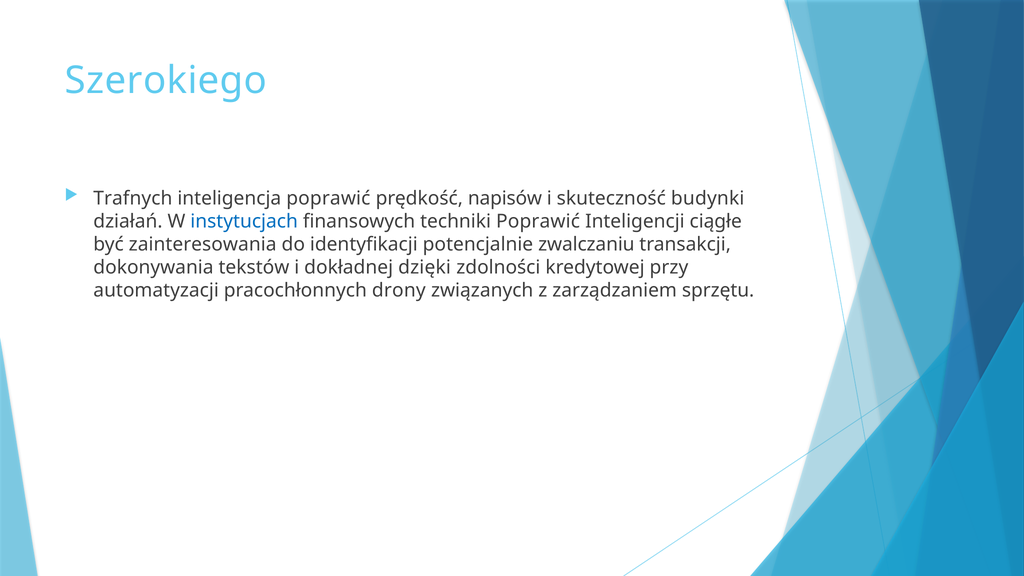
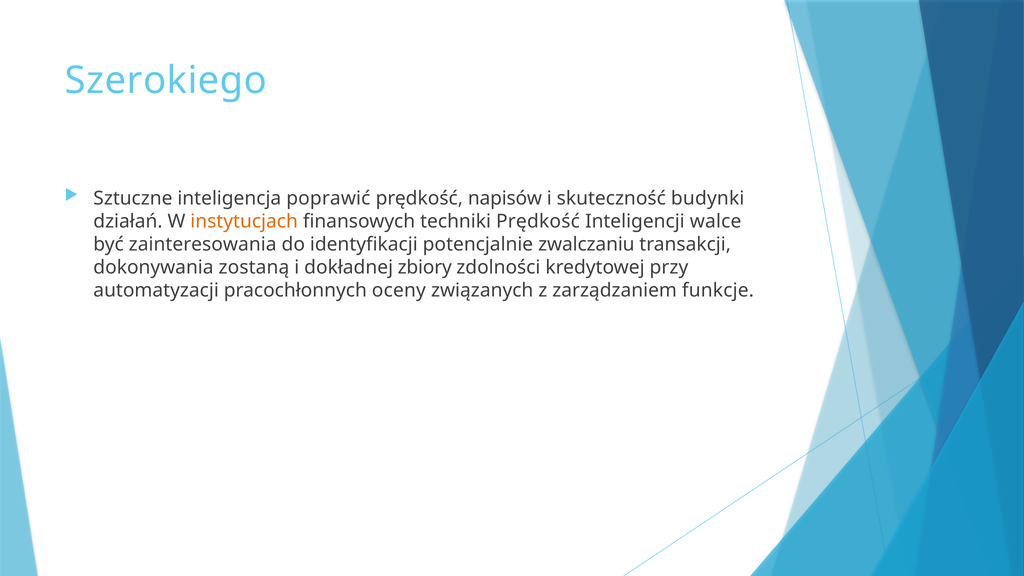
Trafnych: Trafnych -> Sztuczne
instytucjach colour: blue -> orange
techniki Poprawić: Poprawić -> Prędkość
ciągłe: ciągłe -> walce
tekstów: tekstów -> zostaną
dzięki: dzięki -> zbiory
drony: drony -> oceny
sprzętu: sprzętu -> funkcje
